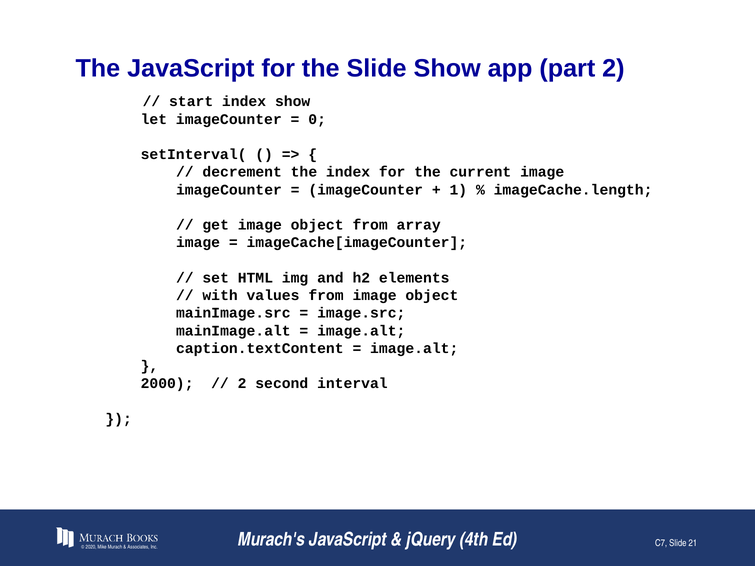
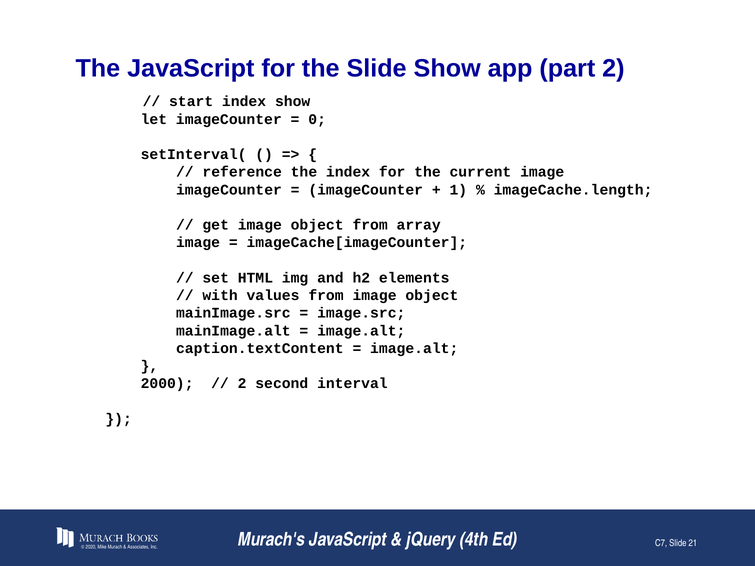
decrement: decrement -> reference
